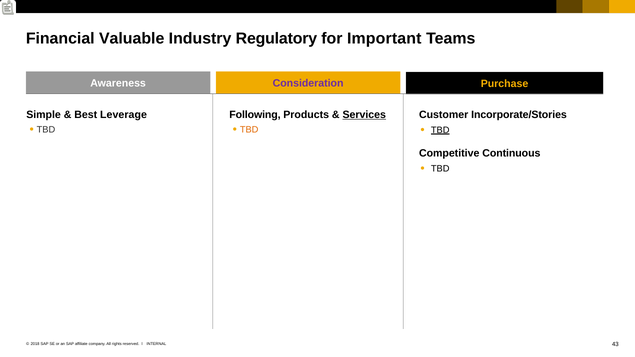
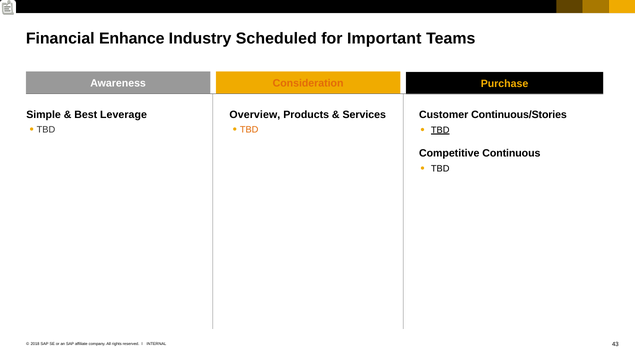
Valuable: Valuable -> Enhance
Regulatory: Regulatory -> Scheduled
Consideration colour: purple -> orange
Following: Following -> Overview
Services underline: present -> none
Incorporate/Stories: Incorporate/Stories -> Continuous/Stories
